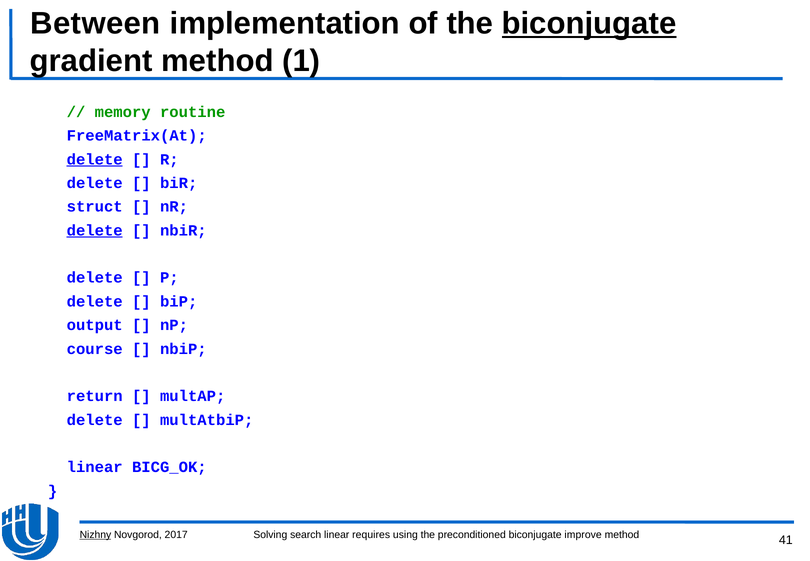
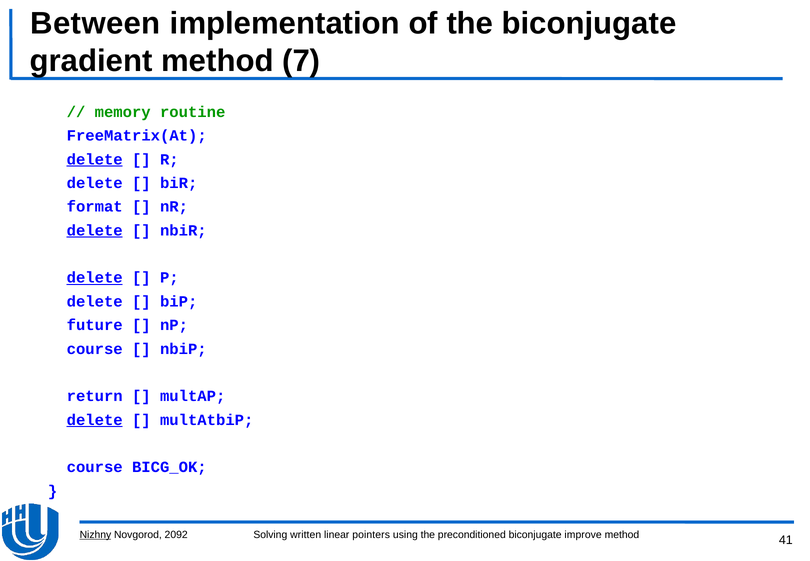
biconjugate at (589, 23) underline: present -> none
1: 1 -> 7
struct: struct -> format
delete at (95, 278) underline: none -> present
output: output -> future
delete at (95, 420) underline: none -> present
linear at (95, 467): linear -> course
2017: 2017 -> 2092
search: search -> written
requires: requires -> pointers
